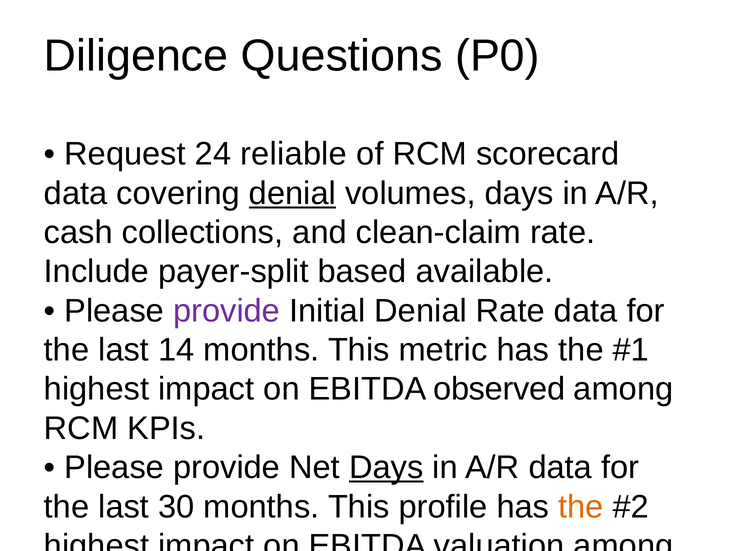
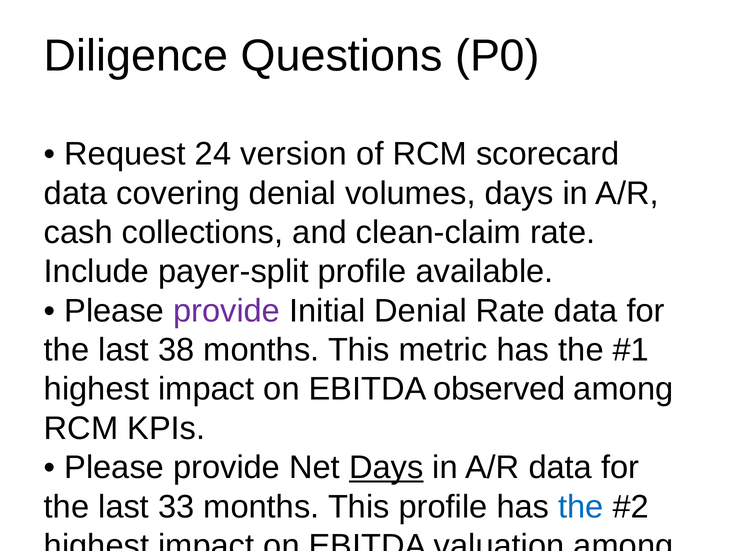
reliable: reliable -> version
denial at (292, 193) underline: present -> none
payer-split based: based -> profile
14: 14 -> 38
30: 30 -> 33
the at (581, 506) colour: orange -> blue
